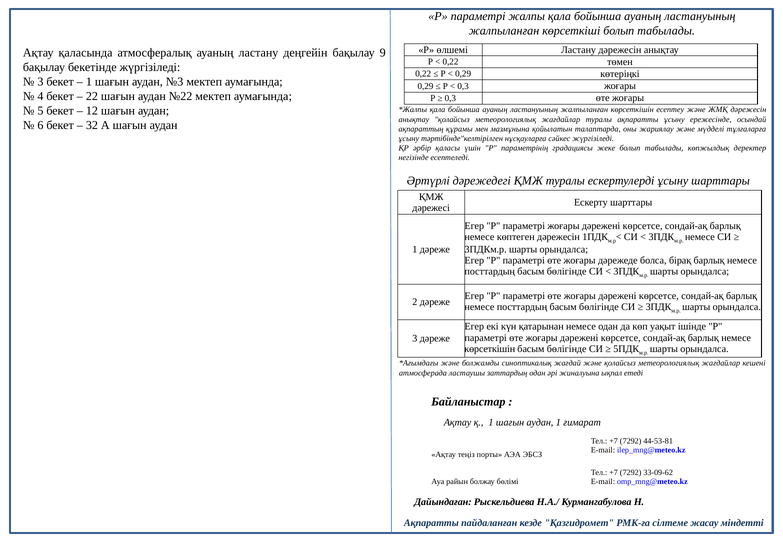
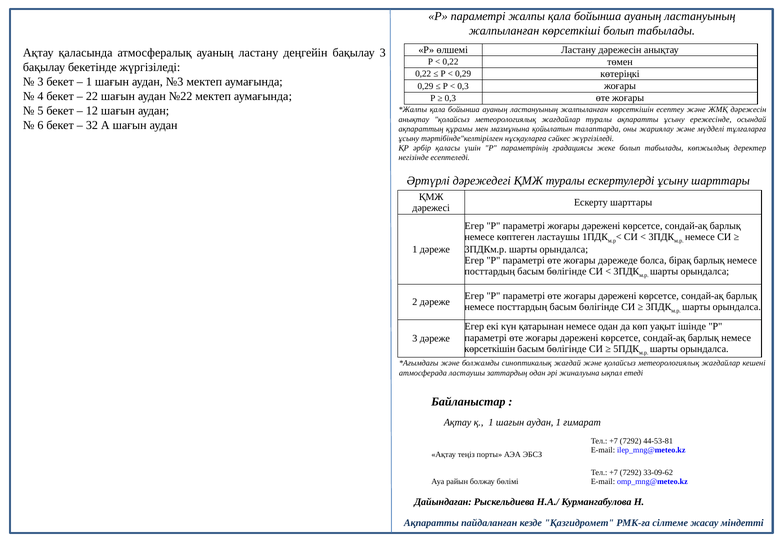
бақылау 9: 9 -> 3
көптеген дәрежесін: дәрежесін -> ластаушы
